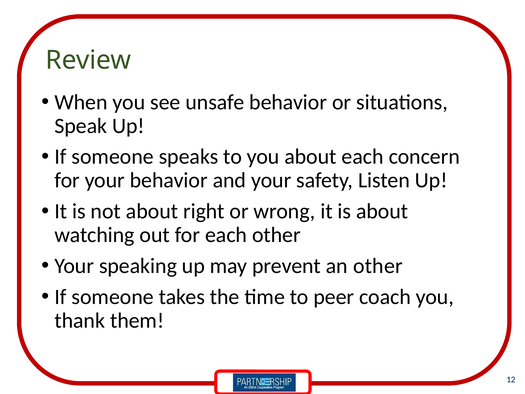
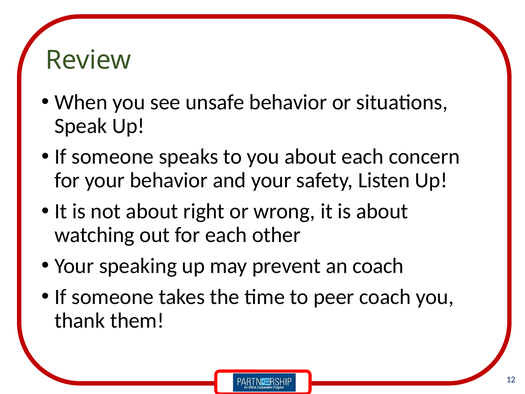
an other: other -> coach
